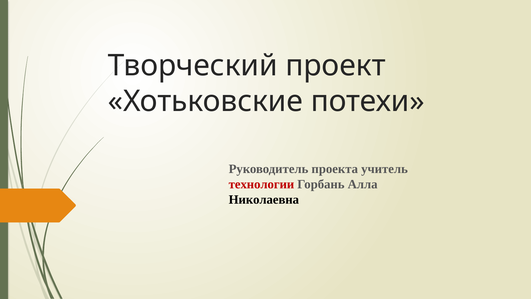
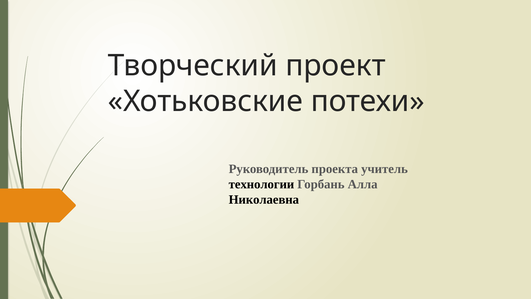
технологии colour: red -> black
